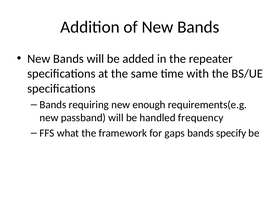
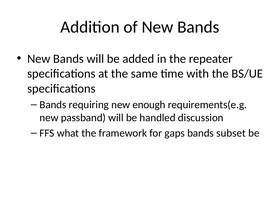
frequency: frequency -> discussion
specify: specify -> subset
